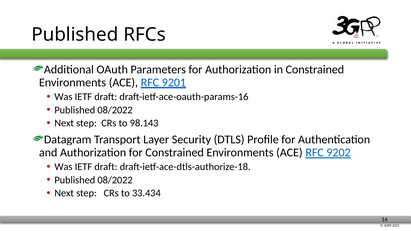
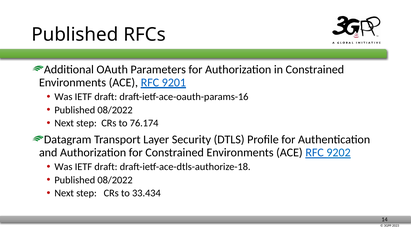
98.143: 98.143 -> 76.174
